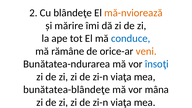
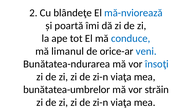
mă-nviorează colour: orange -> blue
mărire: mărire -> poartă
rămâne: rămâne -> limanul
veni colour: orange -> blue
bunătatea-blândeţe: bunătatea-blândeţe -> bunătatea-umbrelor
mâna: mâna -> străin
